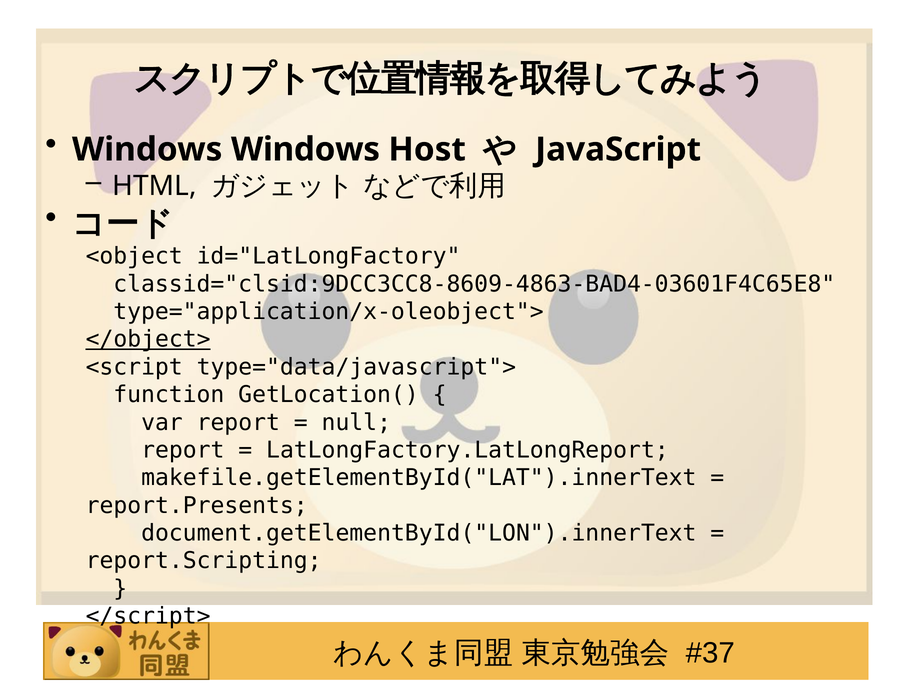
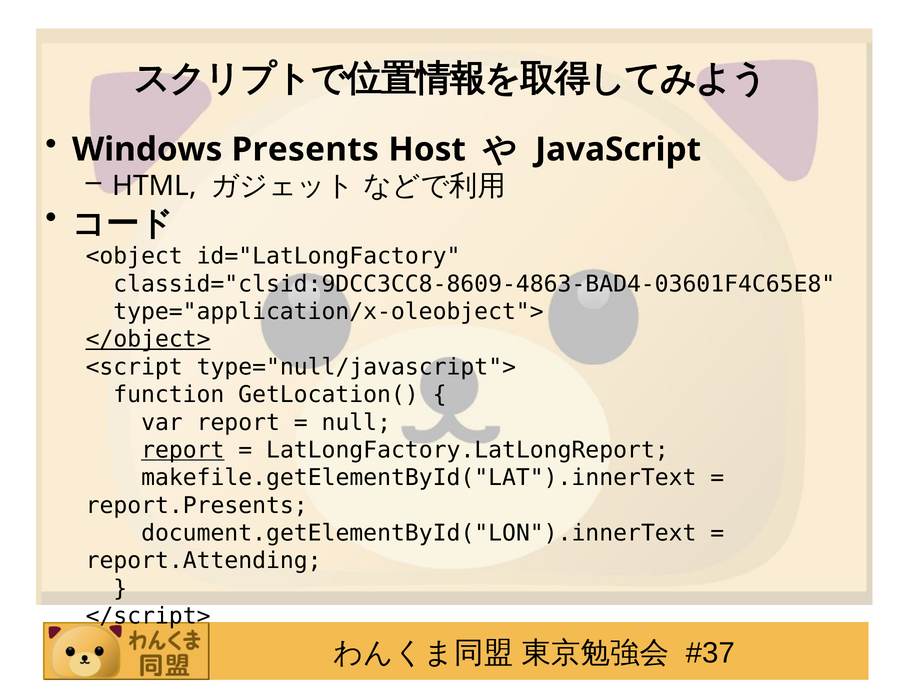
Windows Windows: Windows -> Presents
type="data/javascript">: type="data/javascript"> -> type="null/javascript">
report at (183, 450) underline: none -> present
report.Scripting: report.Scripting -> report.Attending
